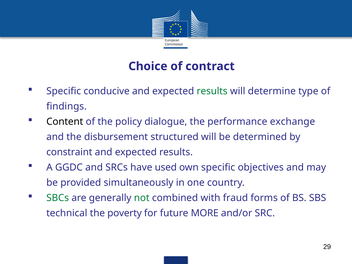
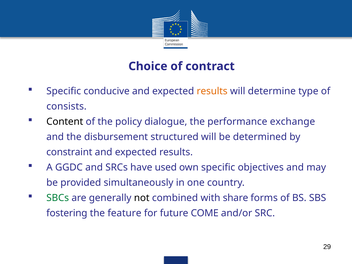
results at (212, 91) colour: green -> orange
findings: findings -> consists
not colour: green -> black
fraud: fraud -> share
technical: technical -> fostering
poverty: poverty -> feature
MORE: MORE -> COME
